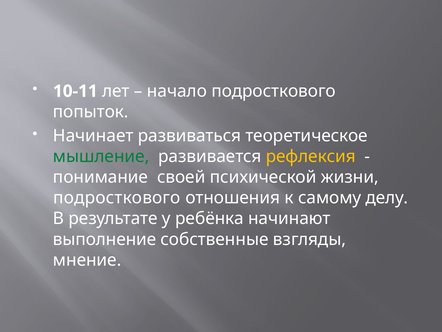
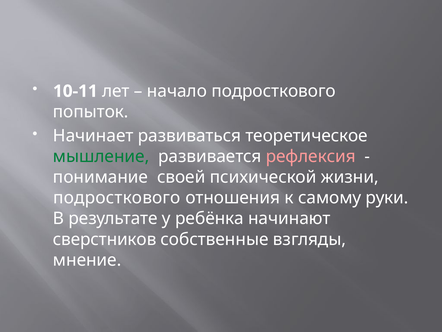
рефлексия colour: yellow -> pink
делу: делу -> руки
выполнение: выполнение -> сверстников
